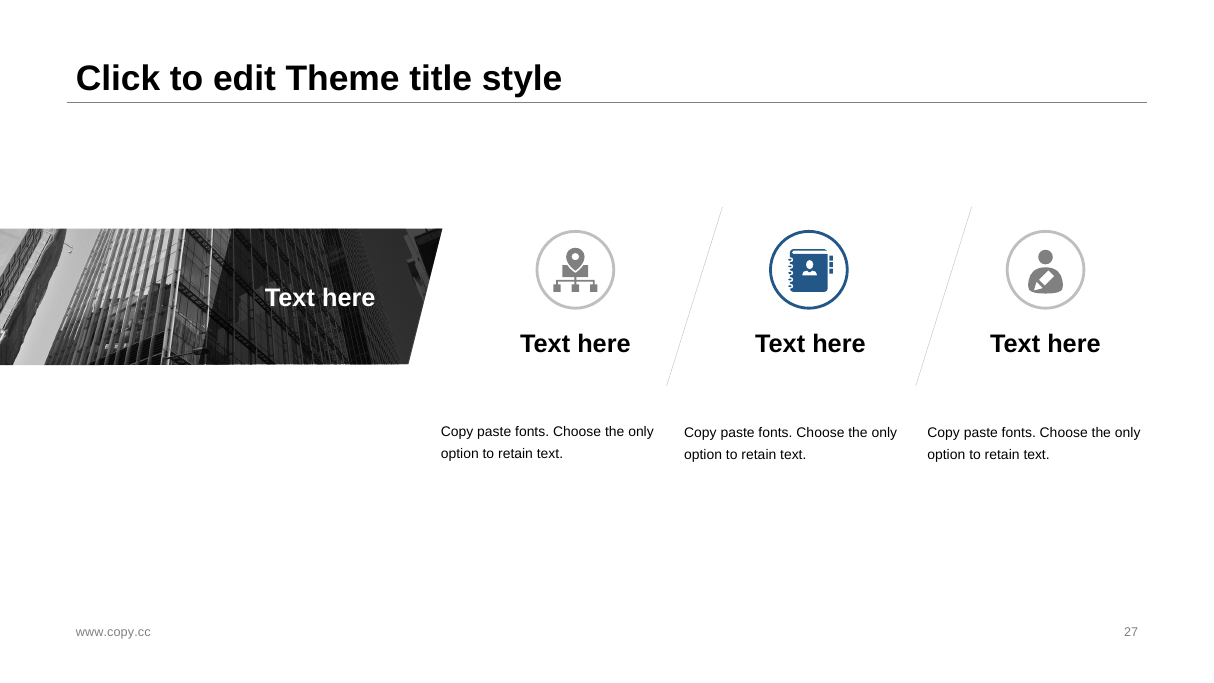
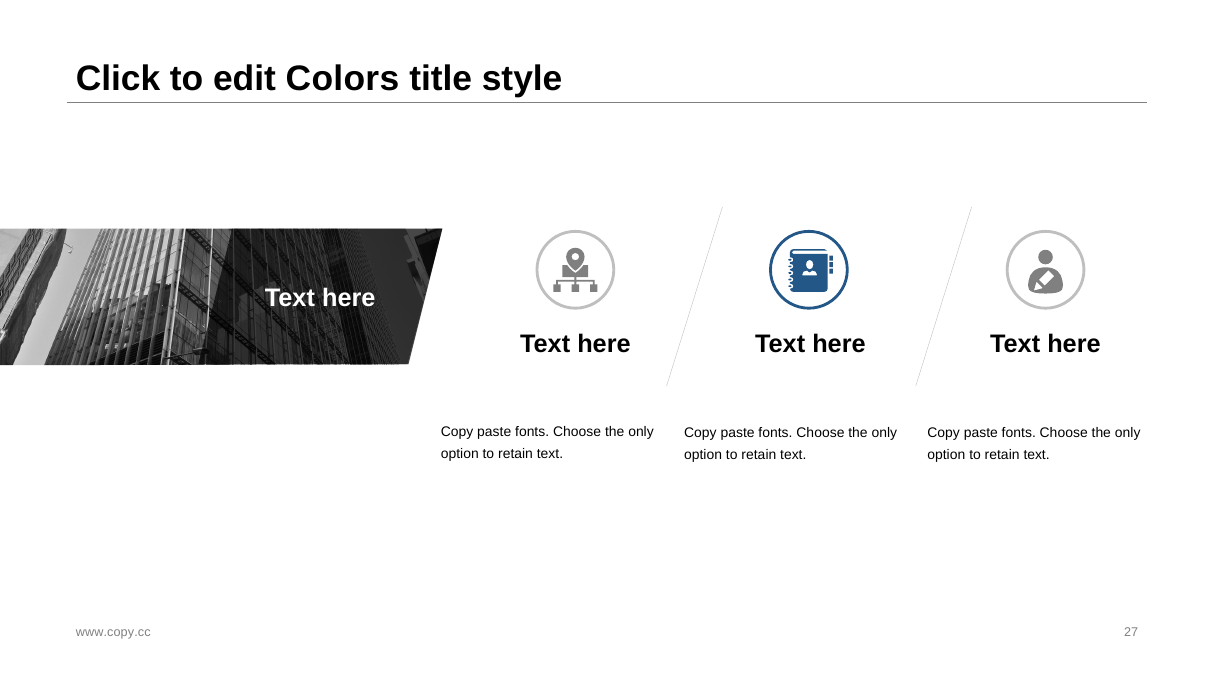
Theme: Theme -> Colors
